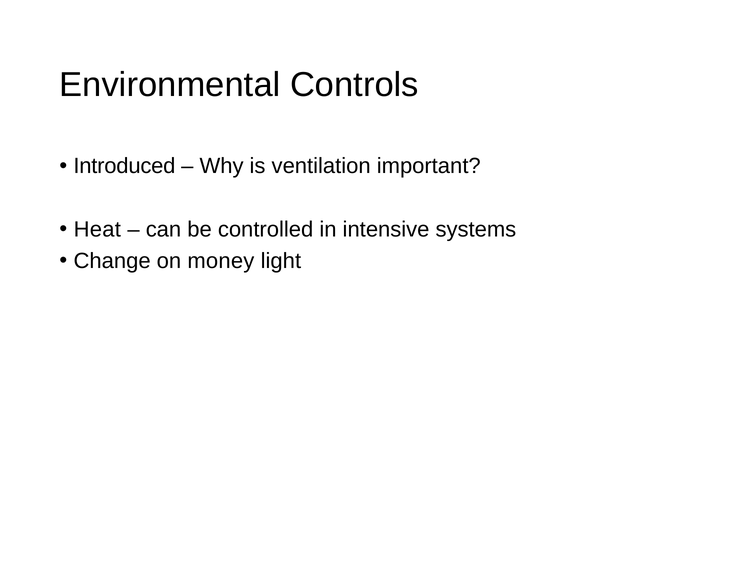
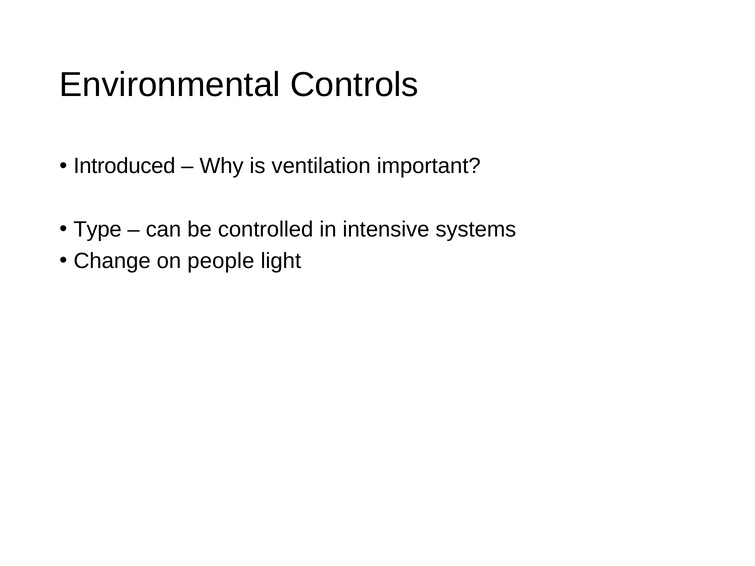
Heat: Heat -> Type
money: money -> people
